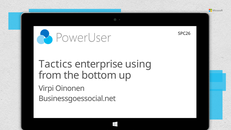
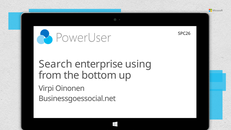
Tactics: Tactics -> Search
